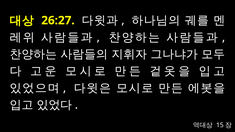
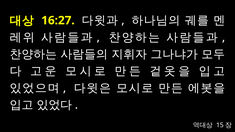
26:27: 26:27 -> 16:27
